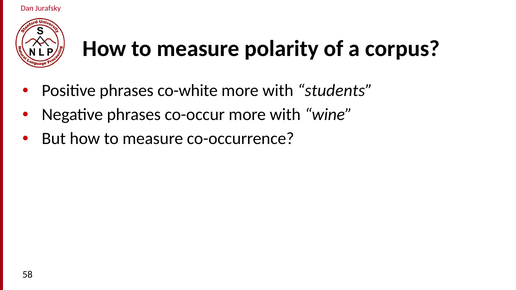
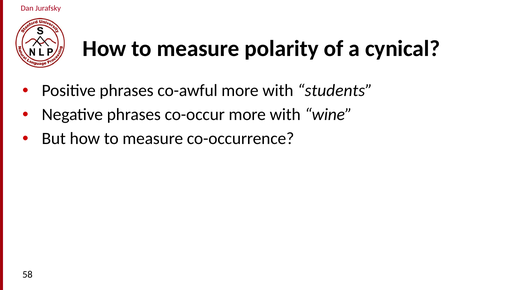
corpus: corpus -> cynical
co-white: co-white -> co-awful
